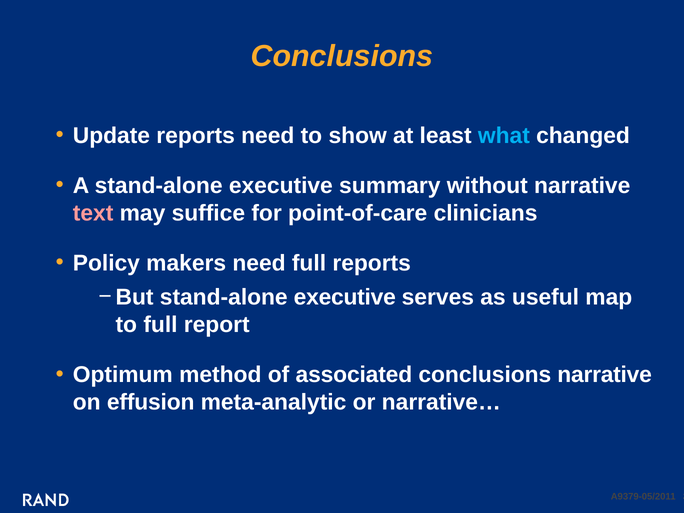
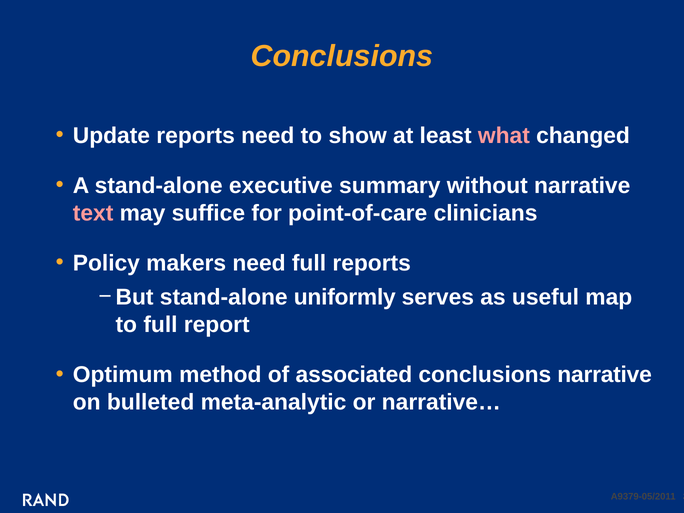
what colour: light blue -> pink
executive at (345, 297): executive -> uniformly
effusion: effusion -> bulleted
